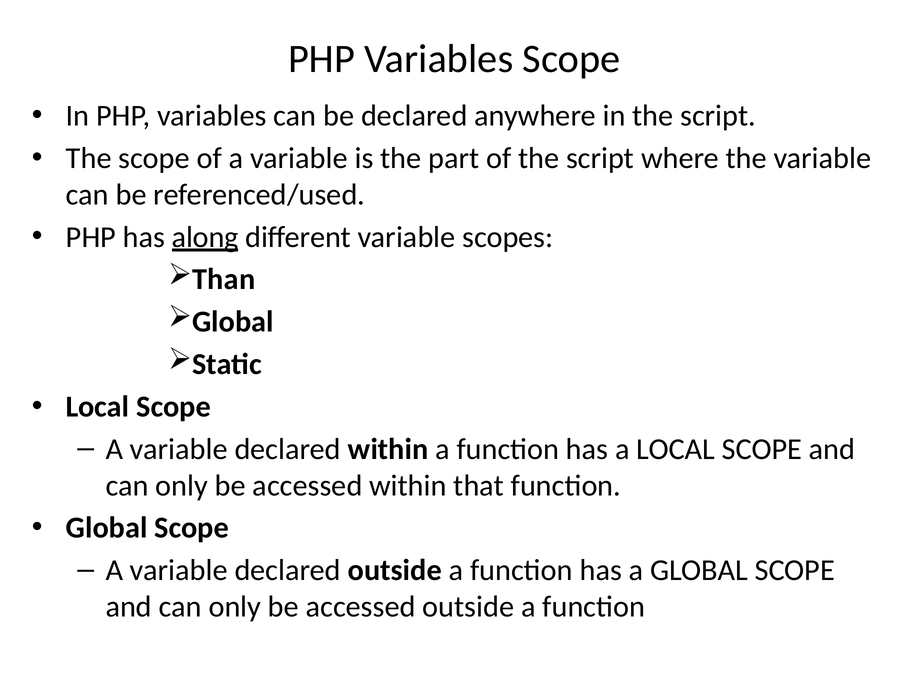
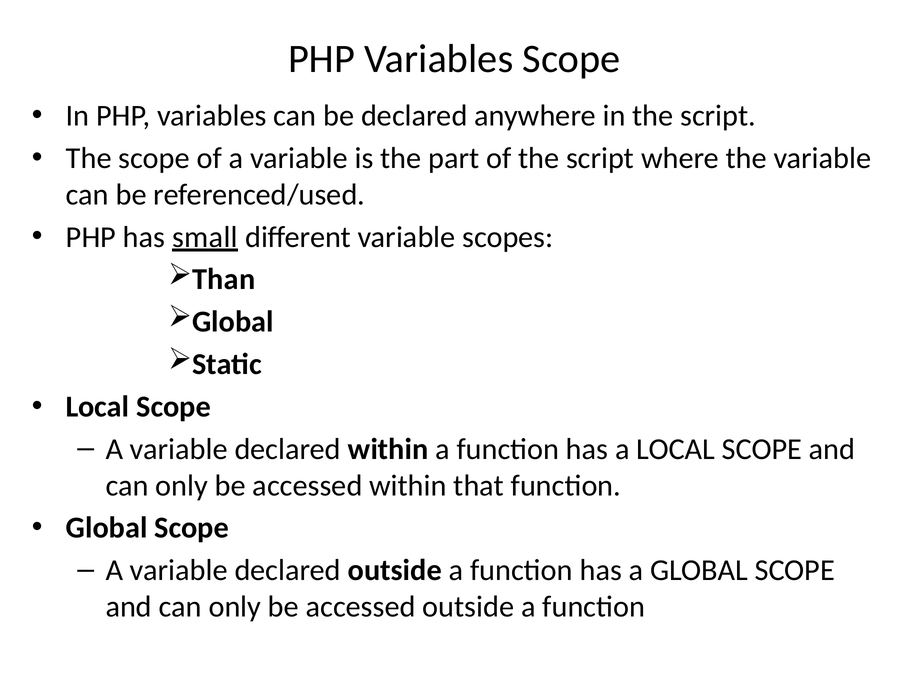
along: along -> small
